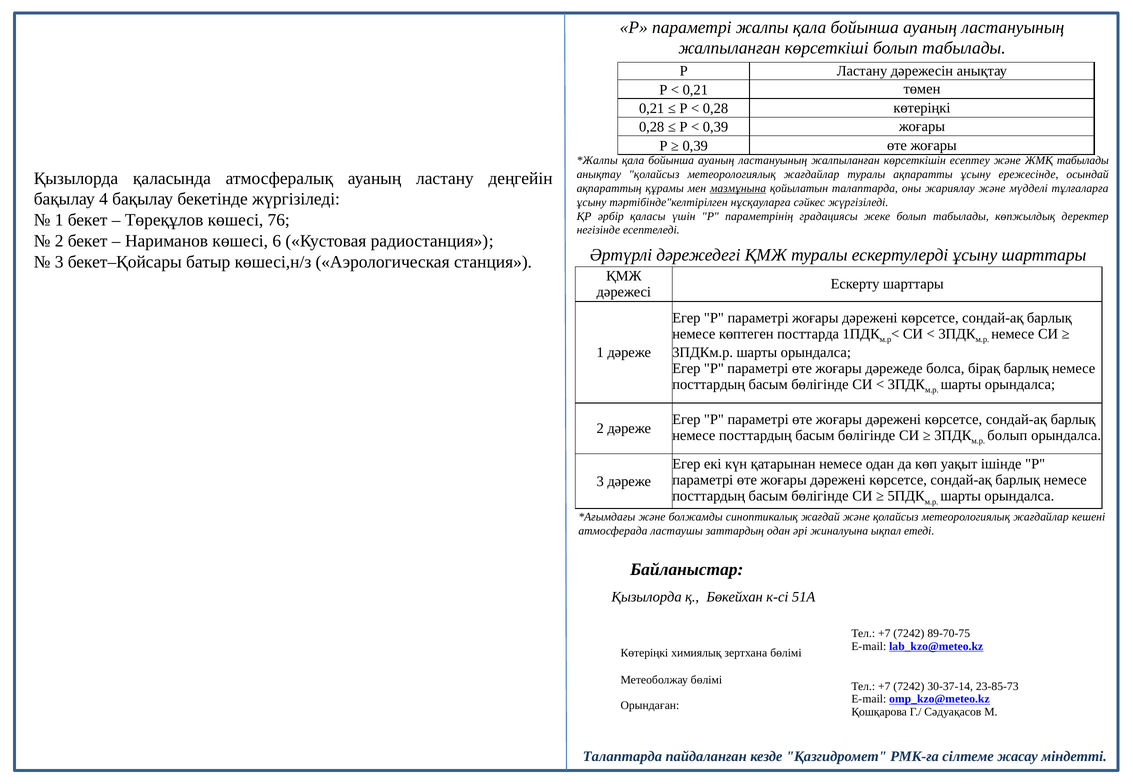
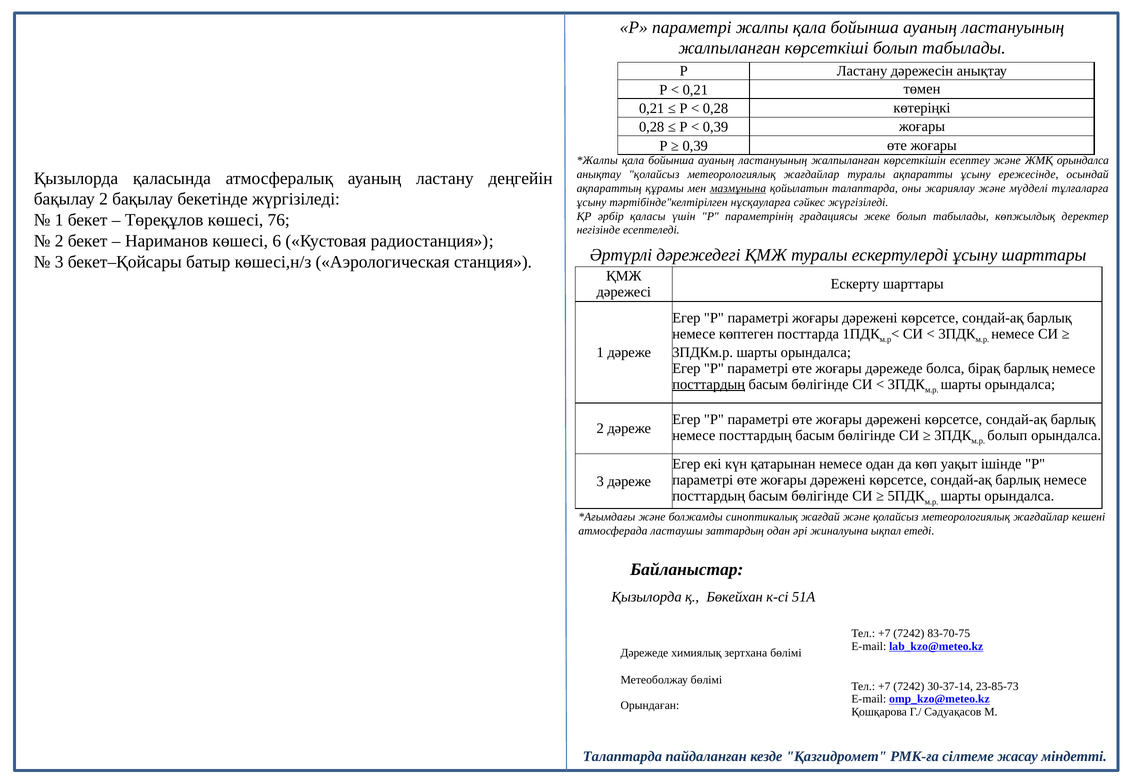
ЖМҚ табылады: табылады -> орындалса
бақылау 4: 4 -> 2
посттардың at (709, 385) underline: none -> present
89-70-75: 89-70-75 -> 83-70-75
Көтеріңкі at (644, 653): Көтеріңкі -> Дәрежеде
